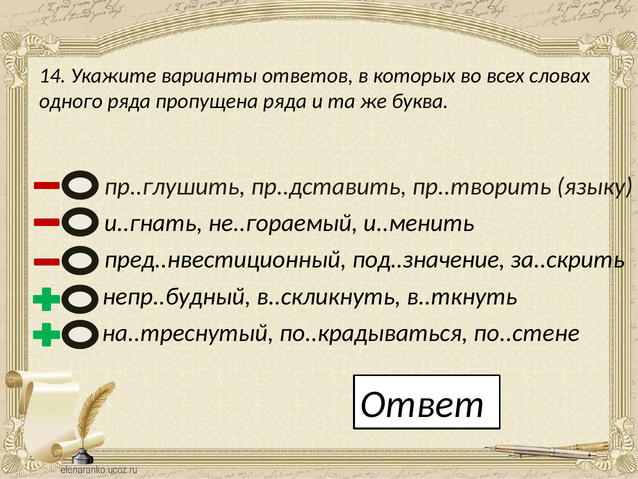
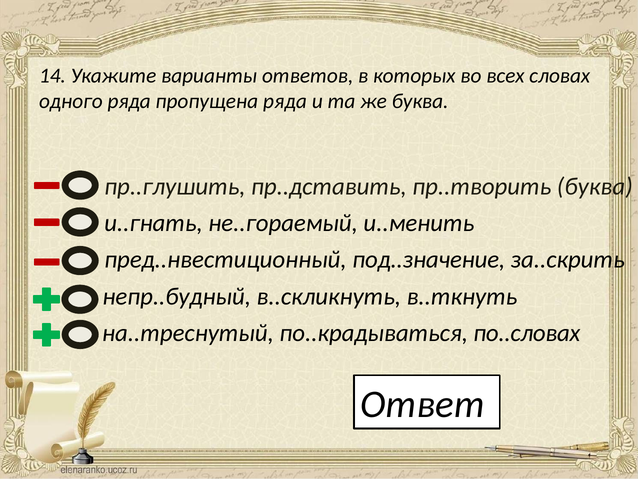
пр..творить языку: языку -> буква
по..стене: по..стене -> по..словах
